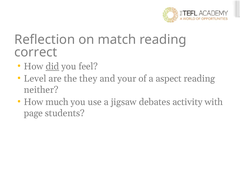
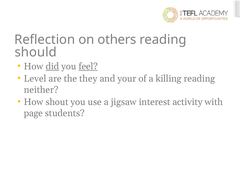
match: match -> others
correct: correct -> should
feel underline: none -> present
aspect: aspect -> killing
much: much -> shout
debates: debates -> interest
